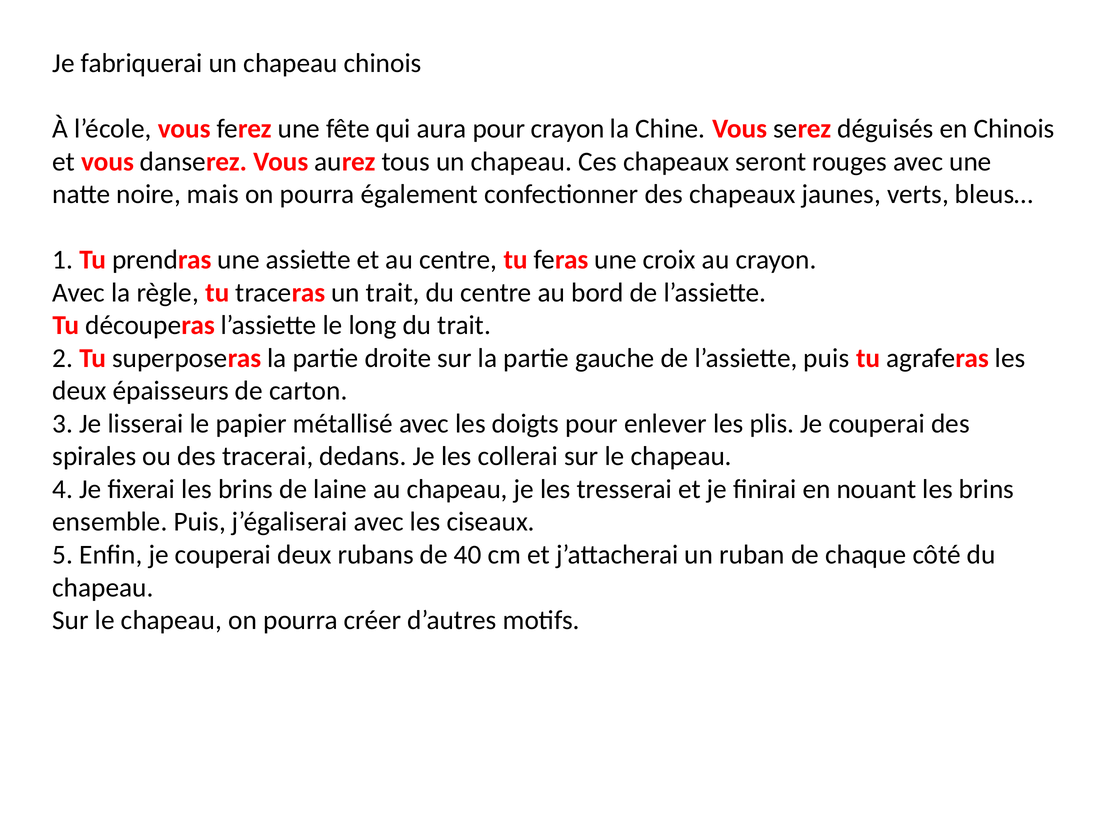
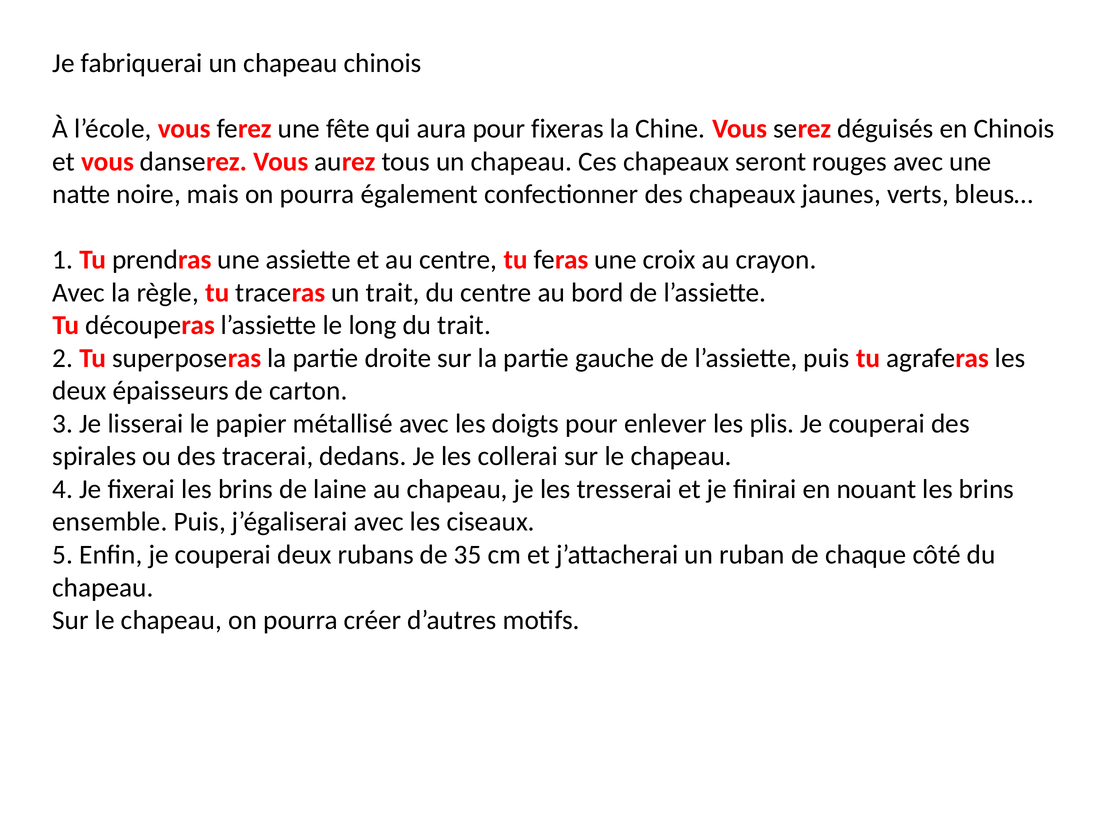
pour crayon: crayon -> fixeras
40: 40 -> 35
